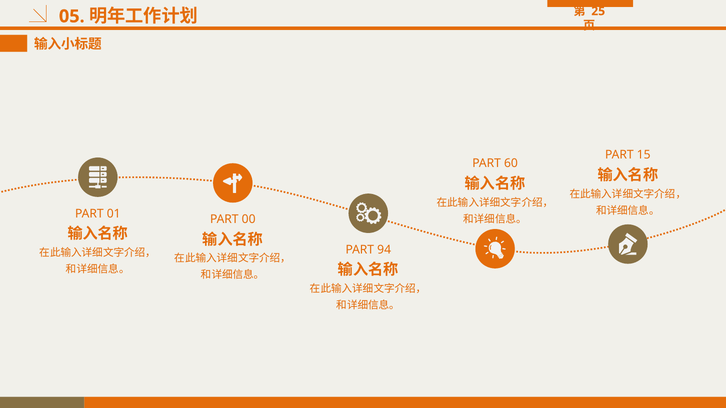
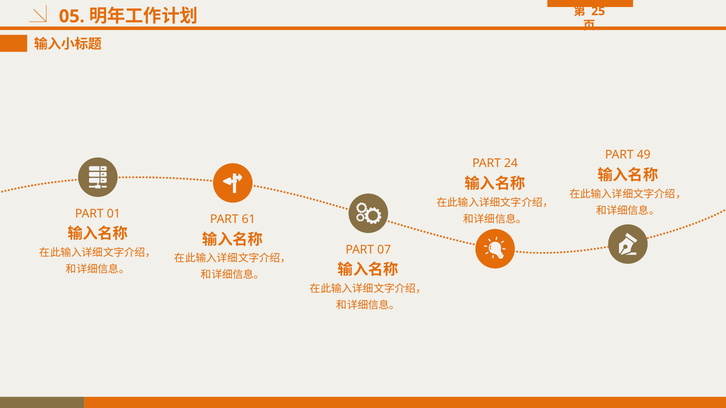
15: 15 -> 49
60: 60 -> 24
00: 00 -> 61
94: 94 -> 07
